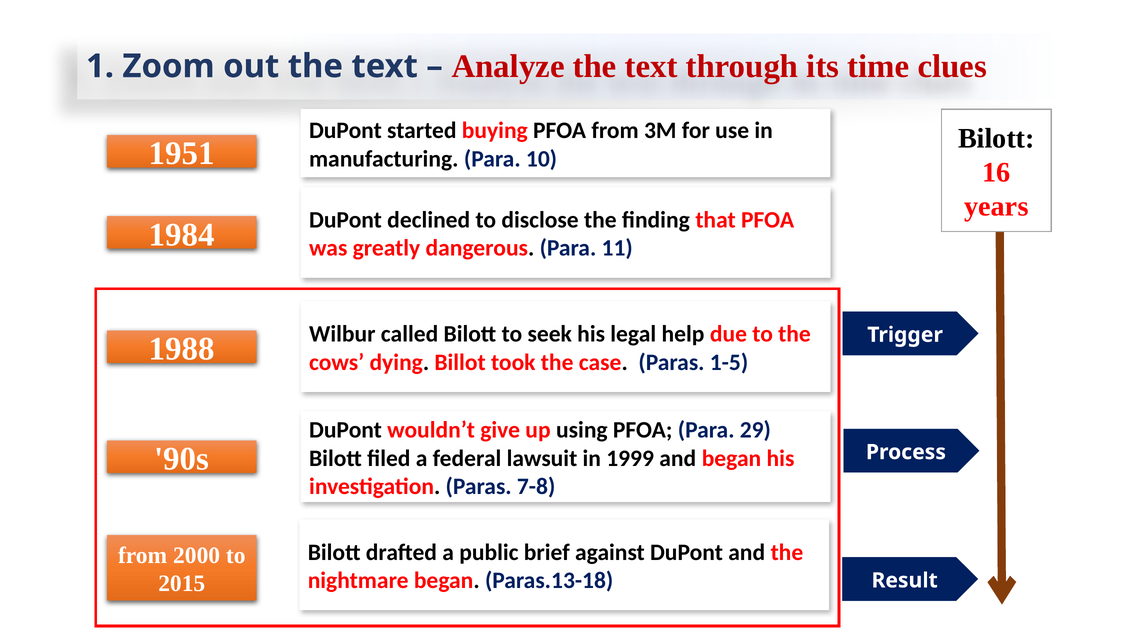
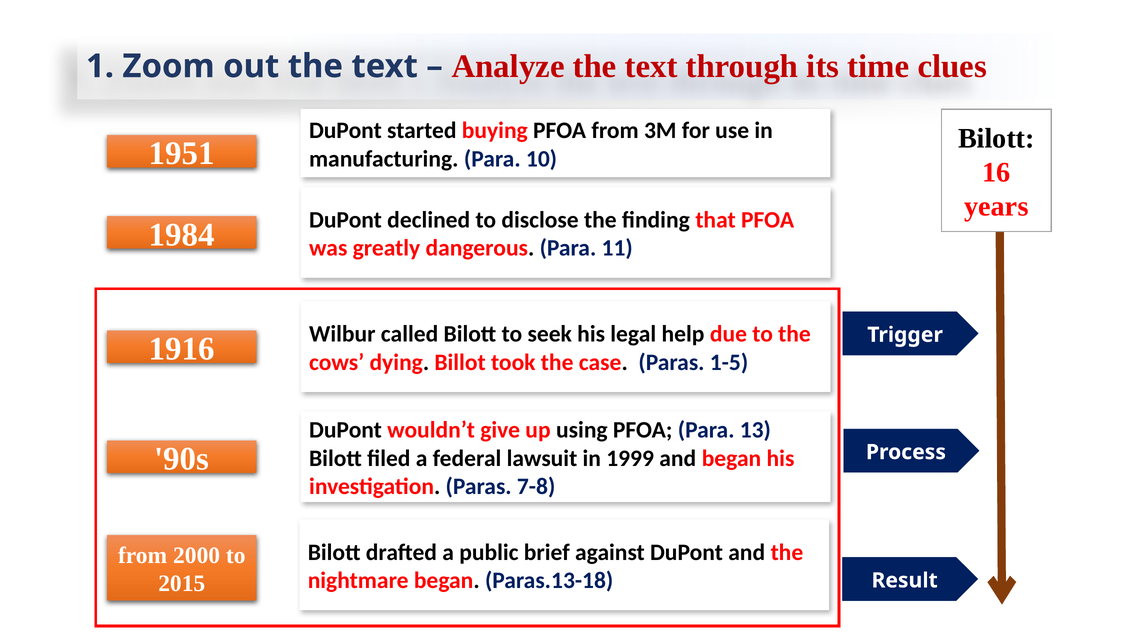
1988: 1988 -> 1916
29: 29 -> 13
